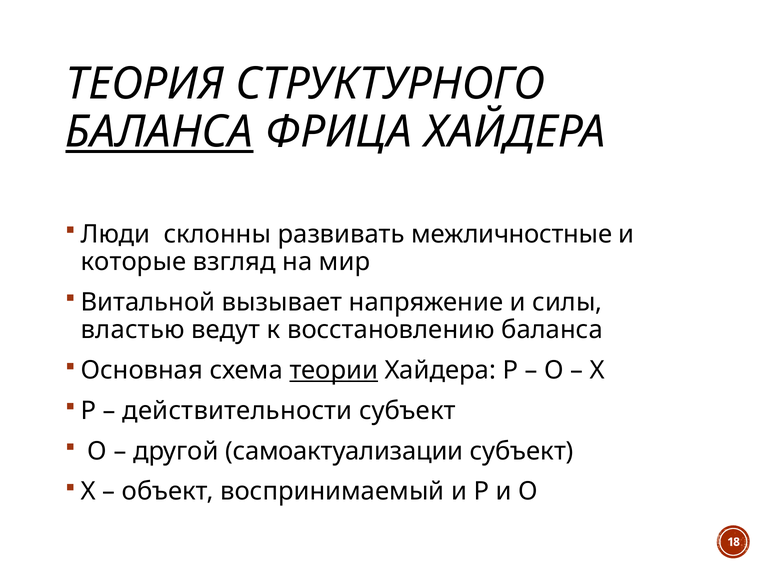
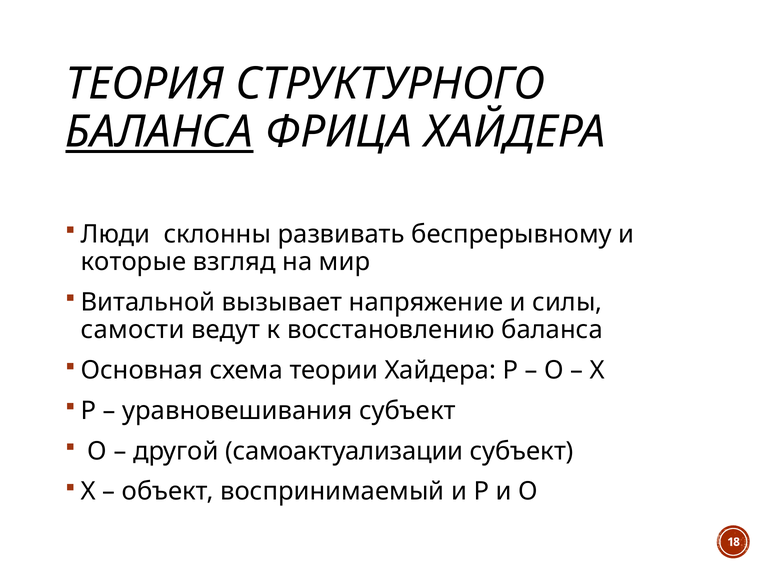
межличностные: межличностные -> беспрерывному
властью: властью -> самости
теории underline: present -> none
действительности: действительности -> уравновешивания
